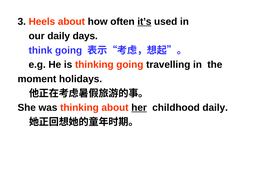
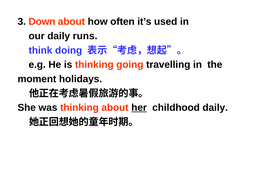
Heels: Heels -> Down
it’s underline: present -> none
days: days -> runs
think going: going -> doing
